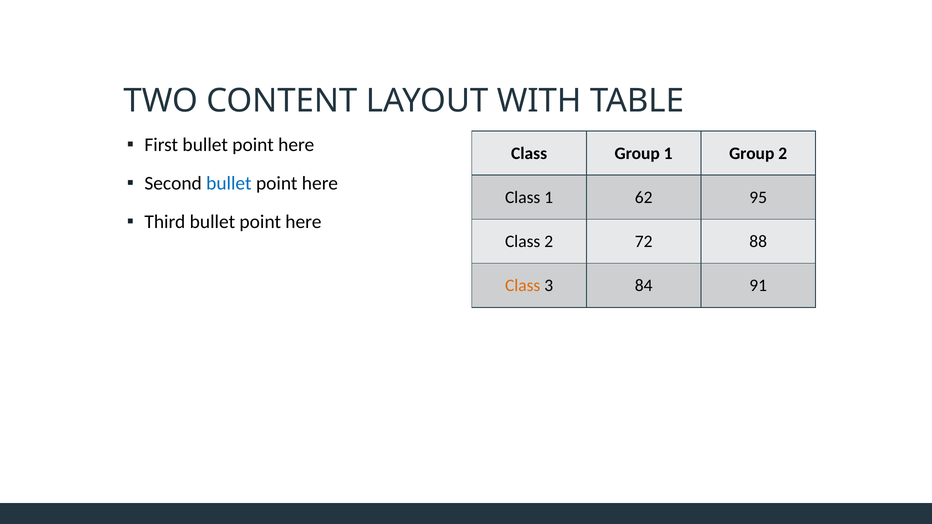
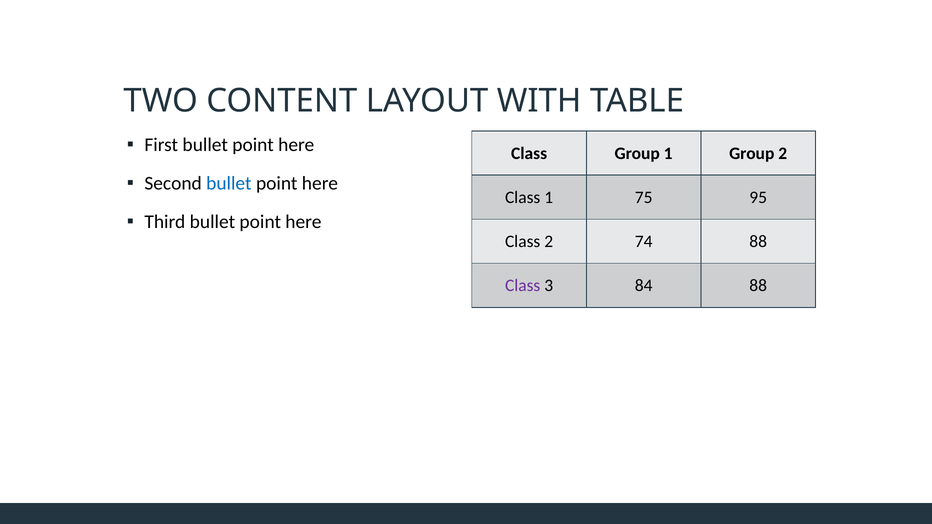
62: 62 -> 75
72: 72 -> 74
Class at (523, 286) colour: orange -> purple
84 91: 91 -> 88
